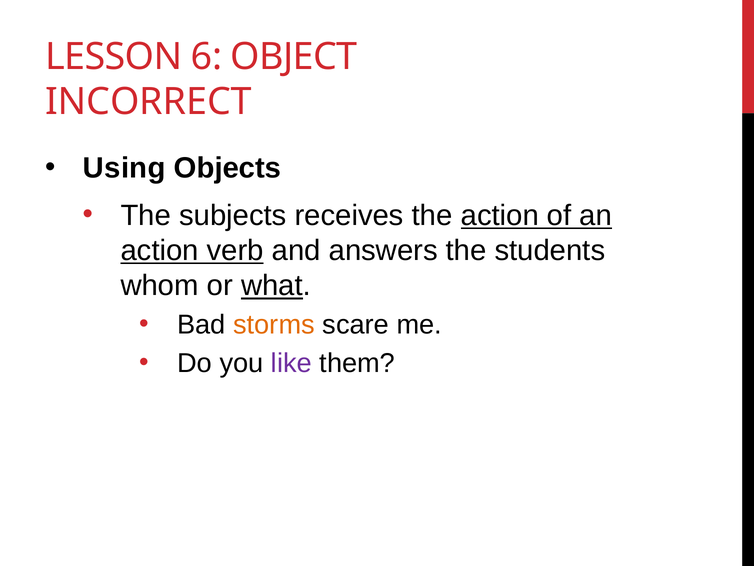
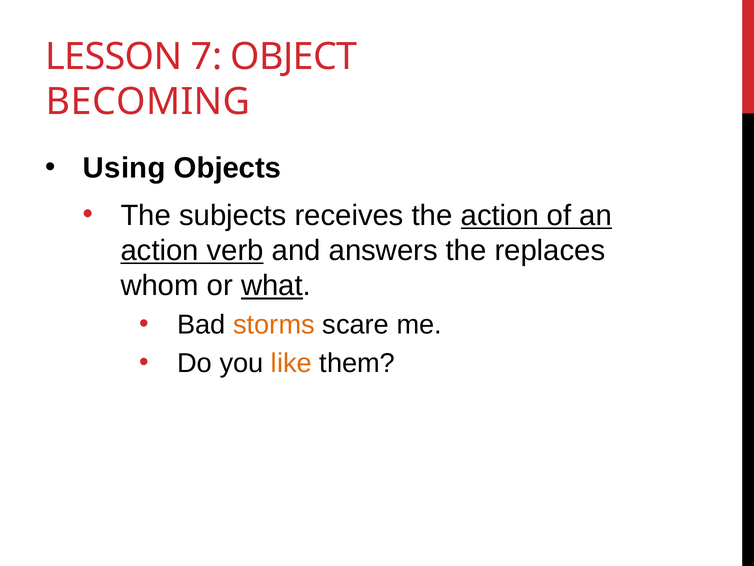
6: 6 -> 7
INCORRECT: INCORRECT -> BECOMING
students: students -> replaces
like colour: purple -> orange
